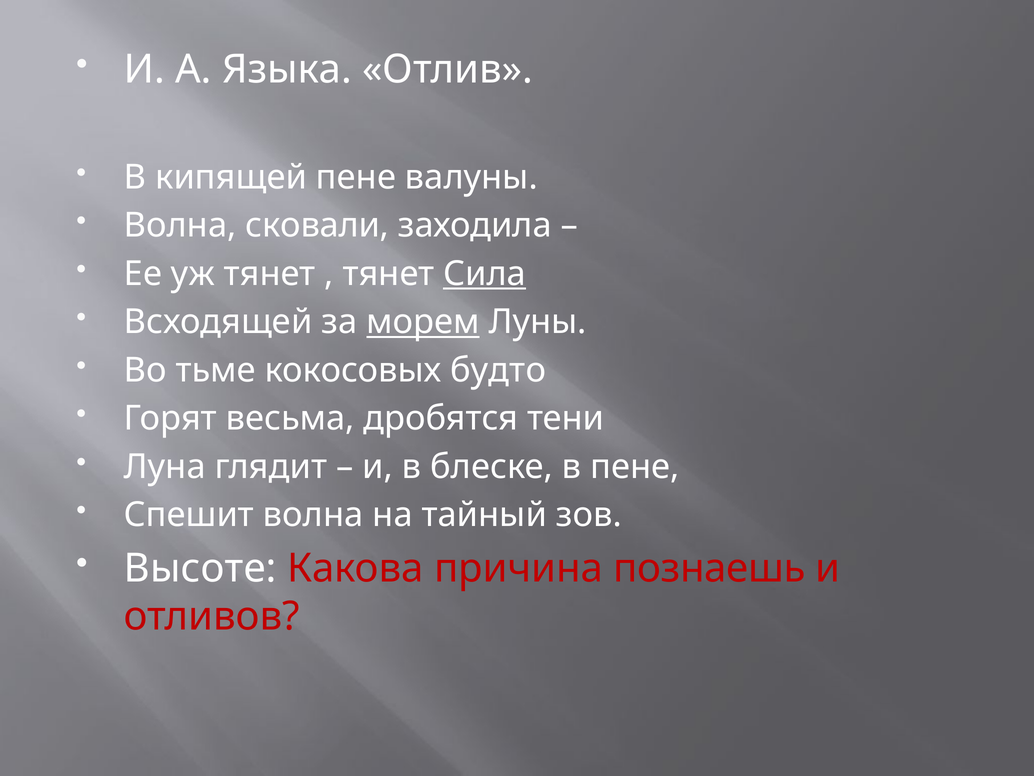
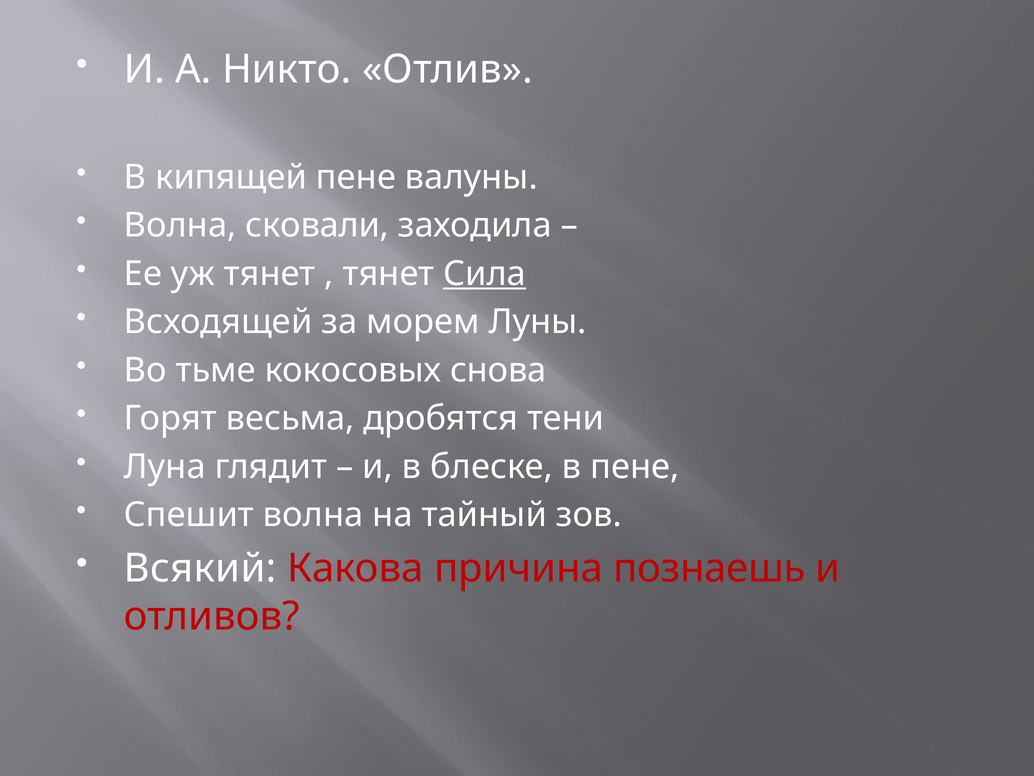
Языка: Языка -> Никто
морем underline: present -> none
будто: будто -> снова
Высоте: Высоте -> Всякий
